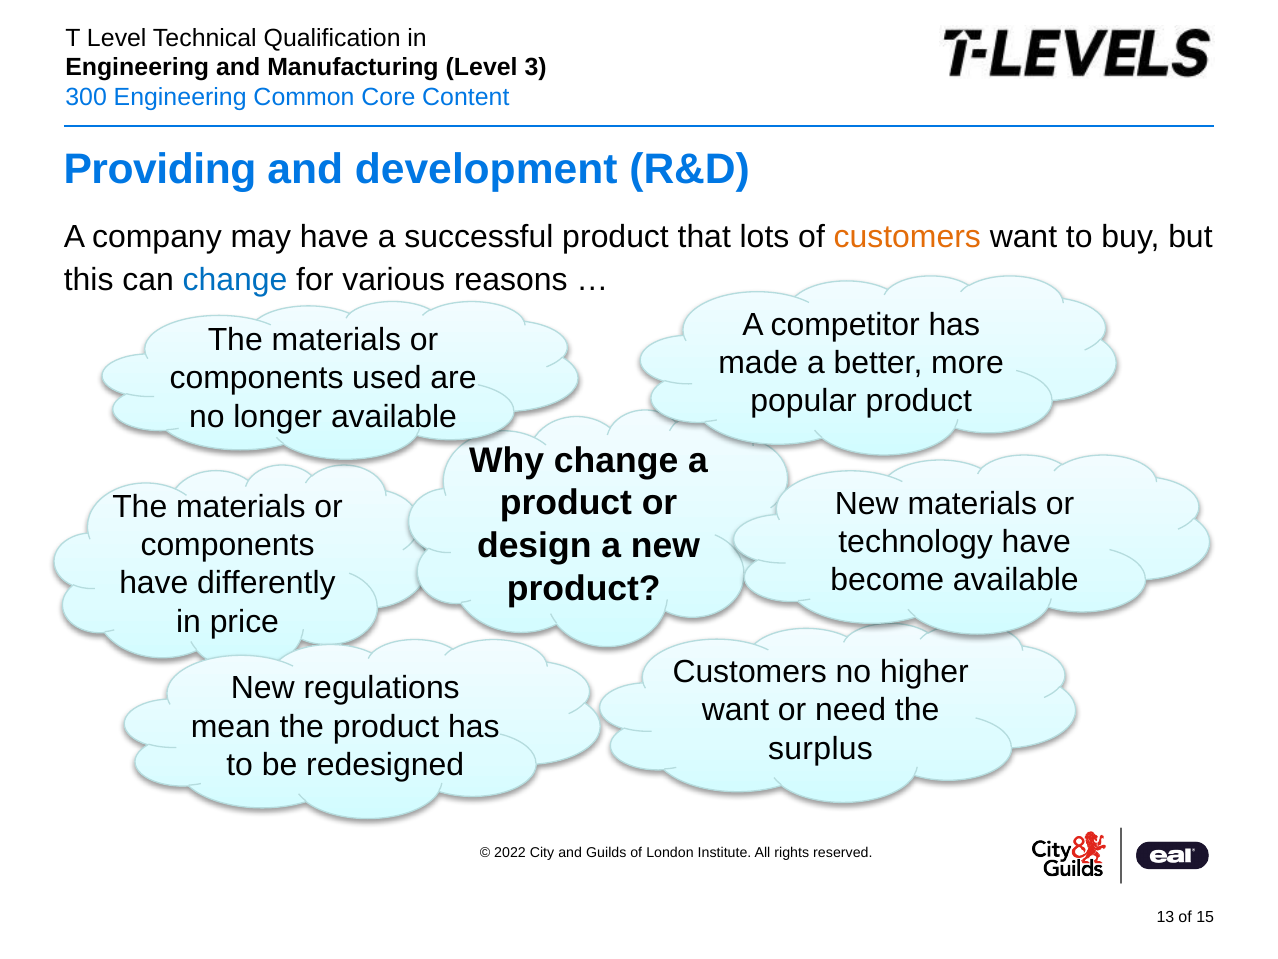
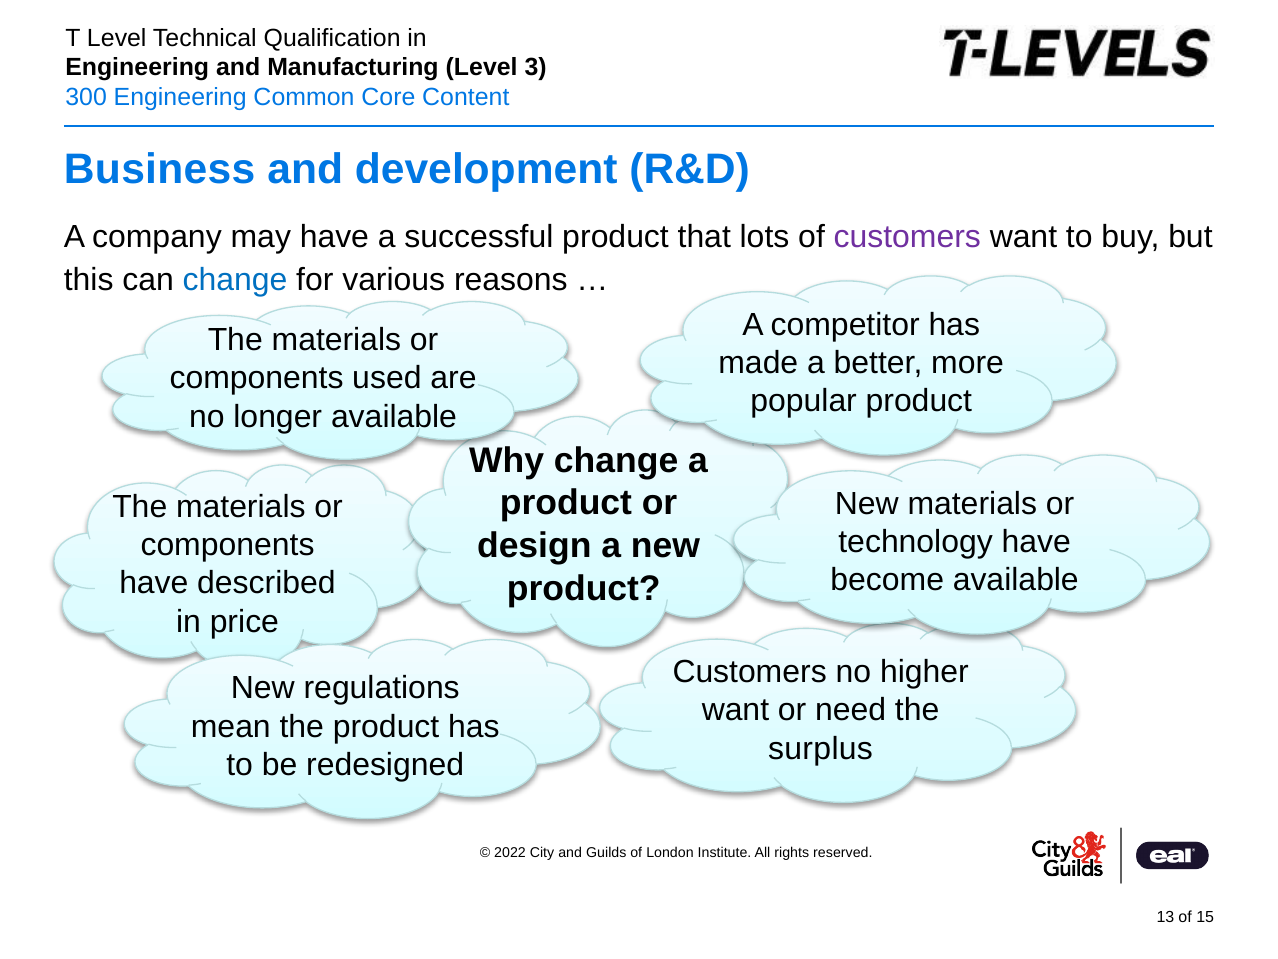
Providing: Providing -> Business
customers at (907, 237) colour: orange -> purple
differently: differently -> described
